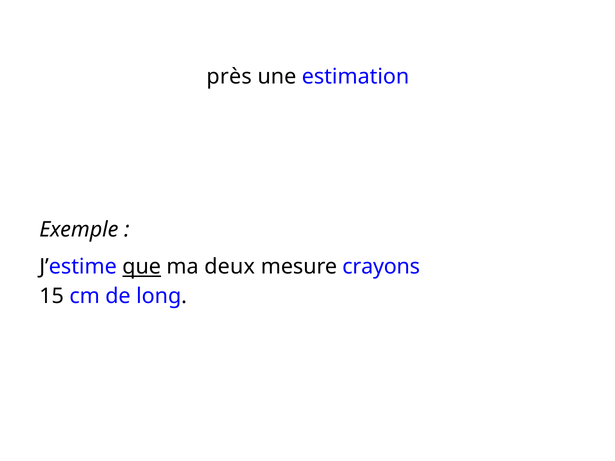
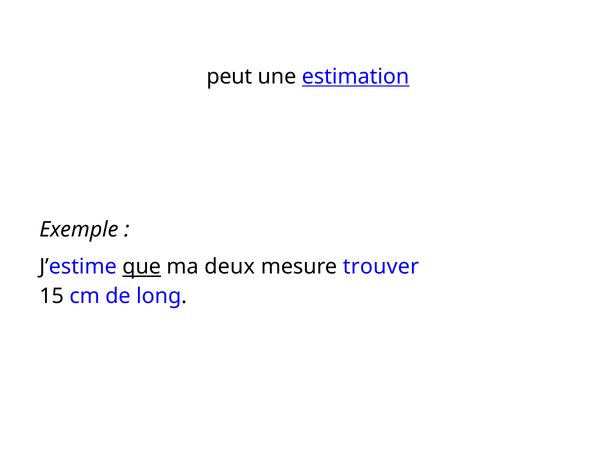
près: près -> peut
estimation underline: none -> present
crayons: crayons -> trouver
